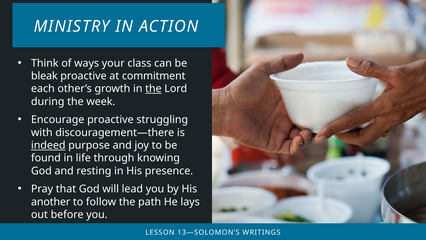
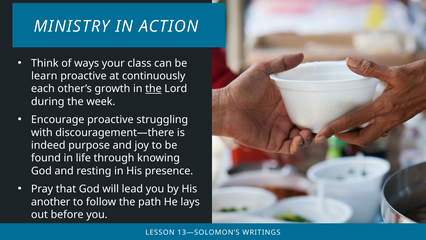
bleak: bleak -> learn
commitment: commitment -> continuously
indeed underline: present -> none
